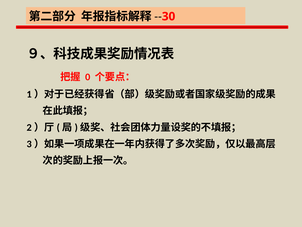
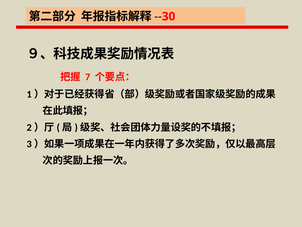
0: 0 -> 7
